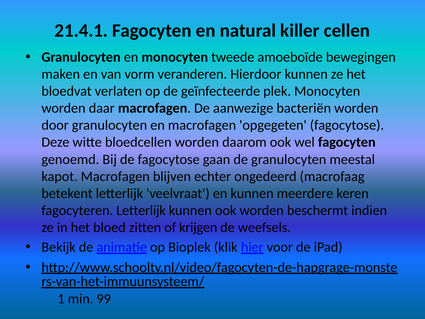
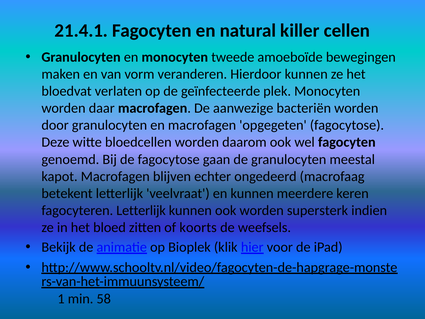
beschermt: beschermt -> supersterk
krijgen: krijgen -> koorts
99: 99 -> 58
